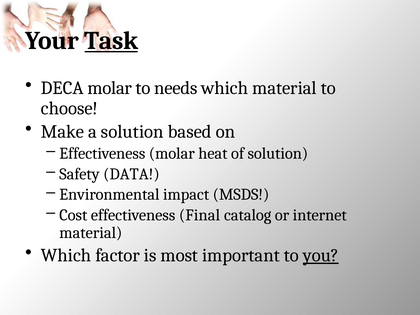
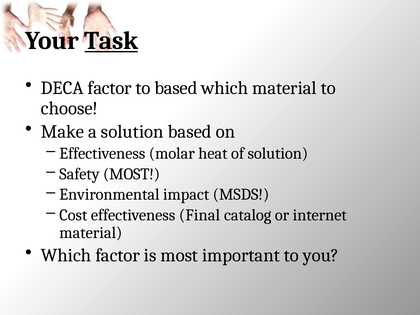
DECA molar: molar -> factor
to needs: needs -> based
Safety DATA: DATA -> MOST
you underline: present -> none
